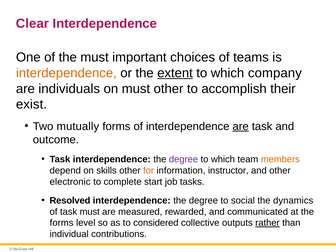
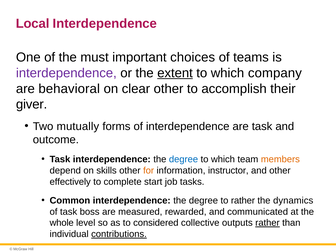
Clear: Clear -> Local
interdependence at (66, 73) colour: orange -> purple
individuals: individuals -> behavioral
on must: must -> clear
exist: exist -> giver
are at (241, 126) underline: present -> none
degree at (183, 159) colour: purple -> blue
electronic: electronic -> effectively
Resolved: Resolved -> Common
to social: social -> rather
task must: must -> boss
forms at (62, 223): forms -> whole
contributions underline: none -> present
